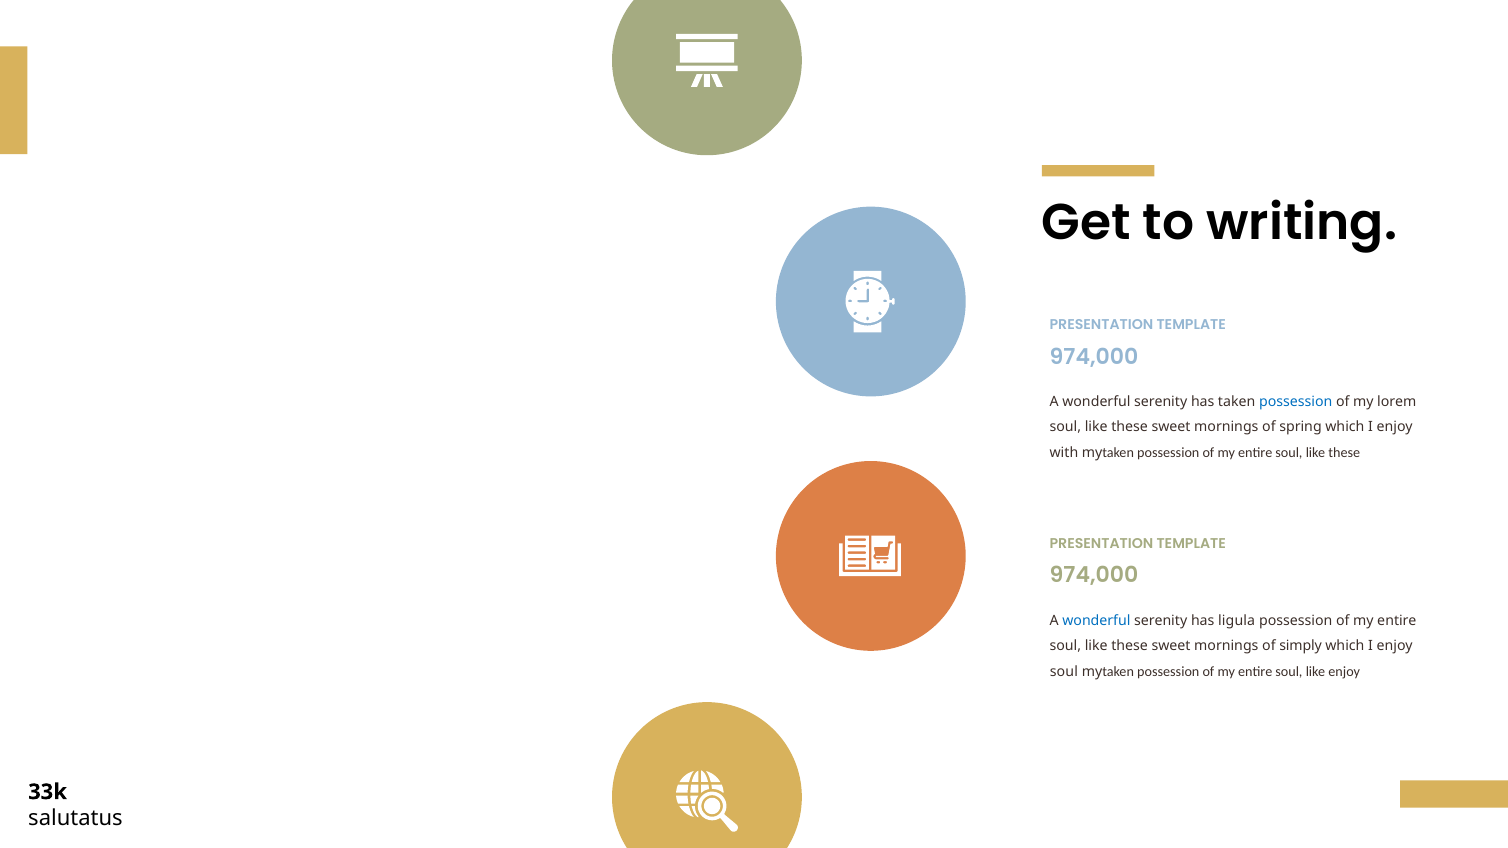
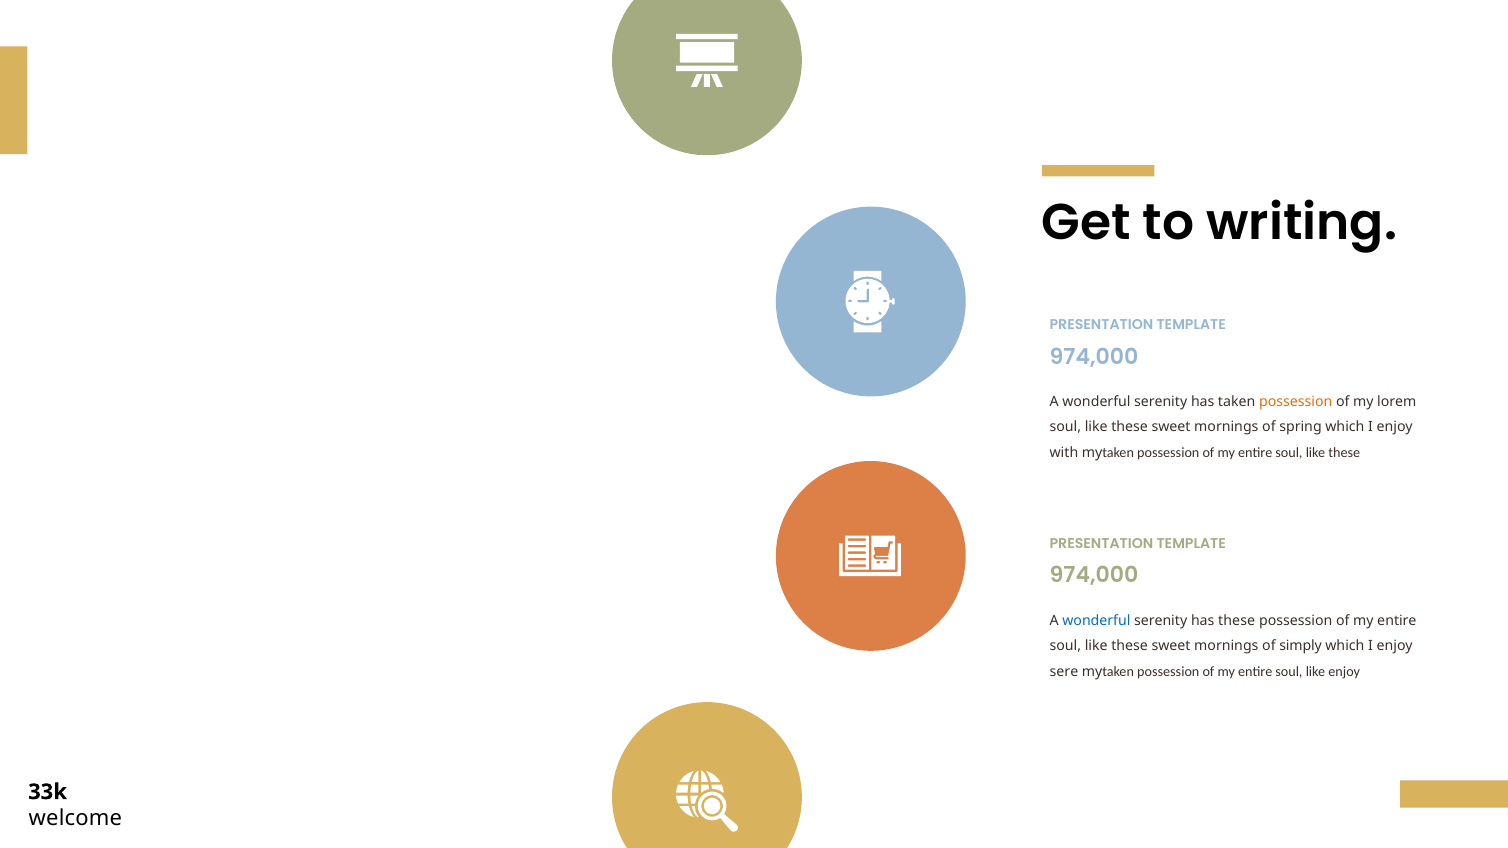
possession at (1296, 402) colour: blue -> orange
has ligula: ligula -> these
soul at (1064, 672): soul -> sere
salutatus: salutatus -> welcome
